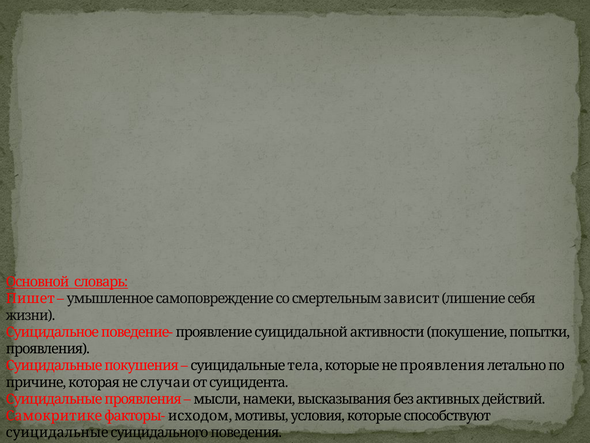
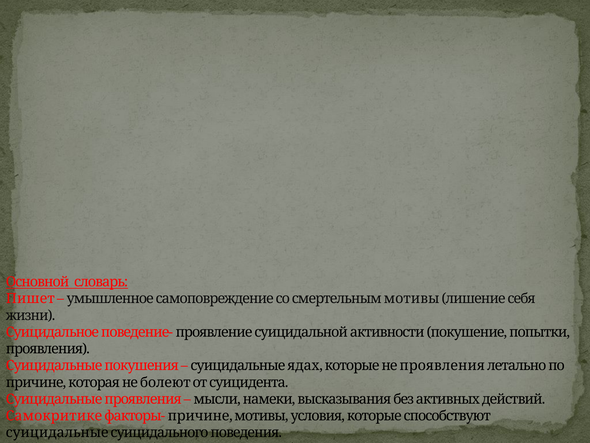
смертельным зависит: зависит -> мотивы
тела: тела -> ядах
случаи: случаи -> болеют
факторы- исходом: исходом -> причине
